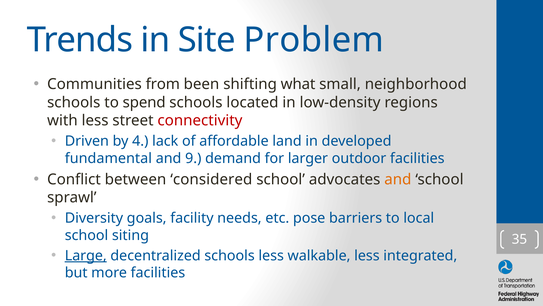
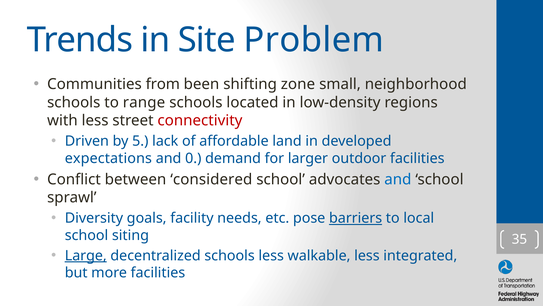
what: what -> zone
spend: spend -> range
4: 4 -> 5
fundamental: fundamental -> expectations
9: 9 -> 0
and at (398, 179) colour: orange -> blue
barriers underline: none -> present
